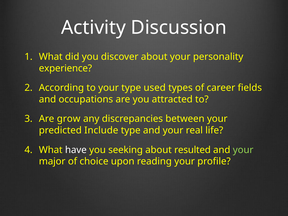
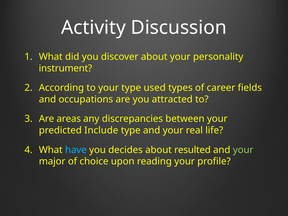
experience: experience -> instrument
grow: grow -> areas
have colour: white -> light blue
seeking: seeking -> decides
